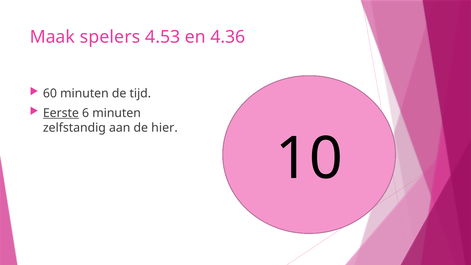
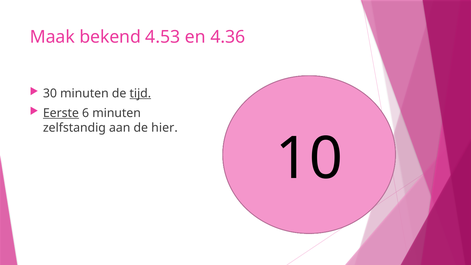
spelers: spelers -> bekend
60: 60 -> 30
tijd underline: none -> present
